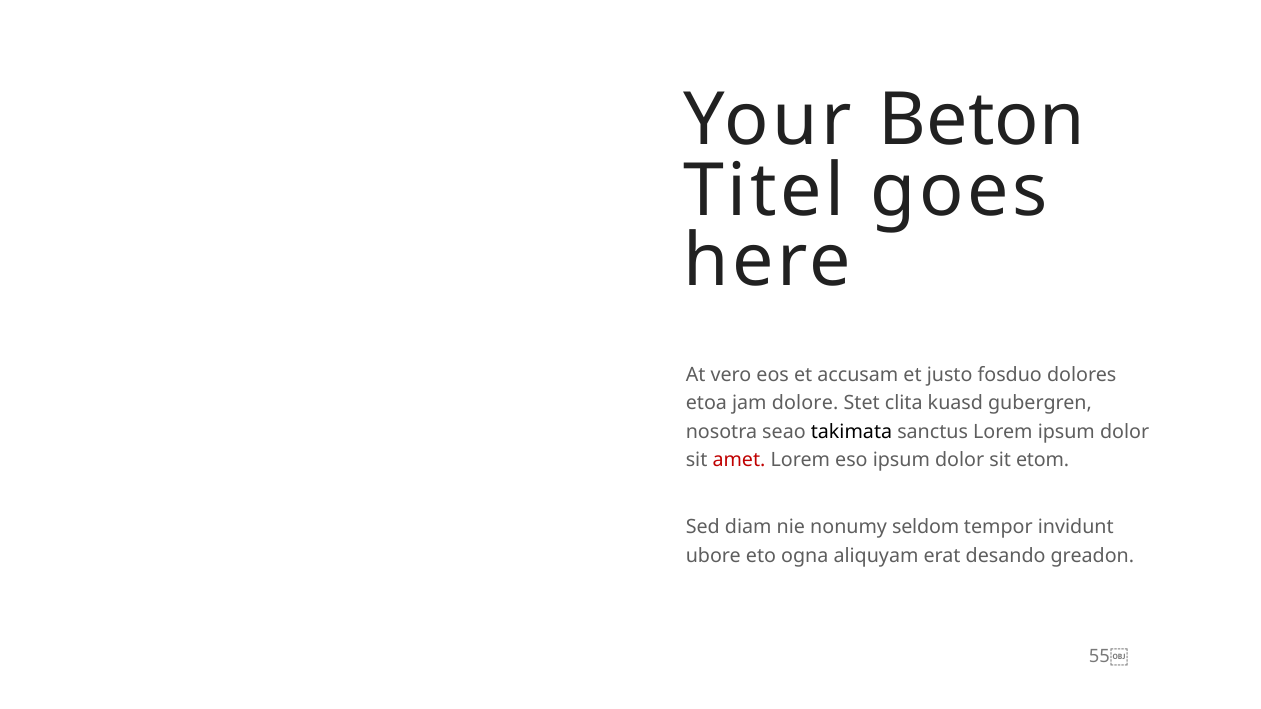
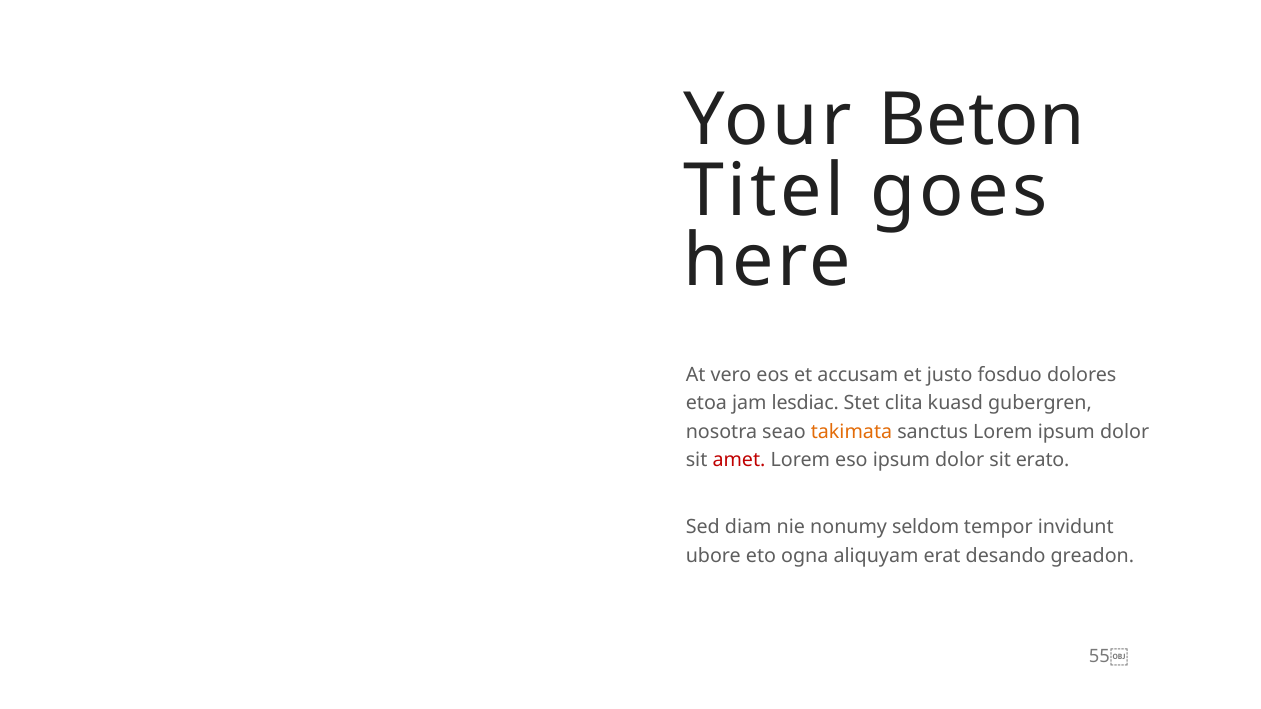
dolore: dolore -> lesdiac
takimata colour: black -> orange
etom: etom -> erato
